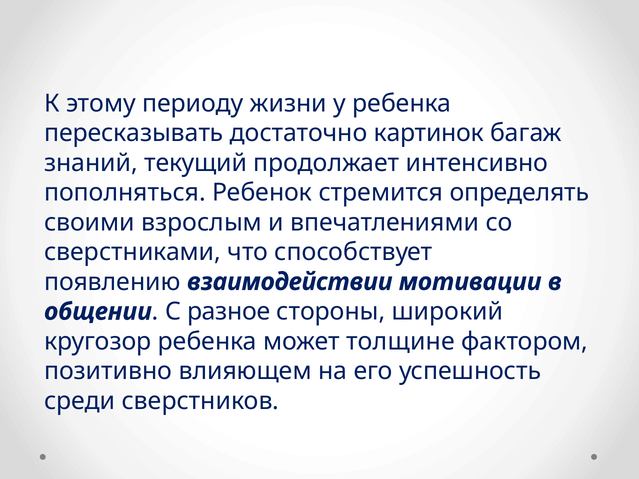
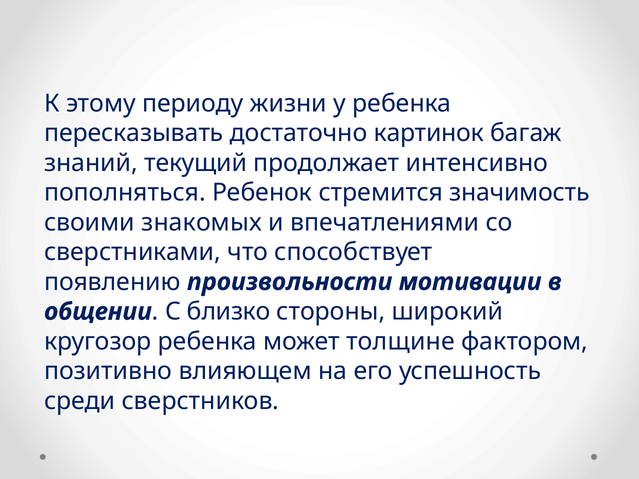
определять: определять -> значимость
взрослым: взрослым -> знакомых
взаимодействии: взаимодействии -> произвольности
разное: разное -> близко
